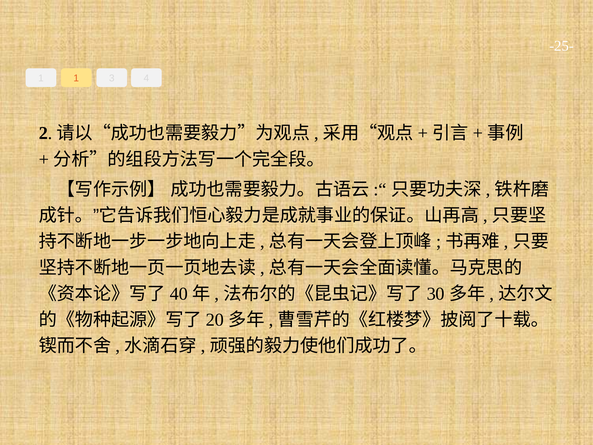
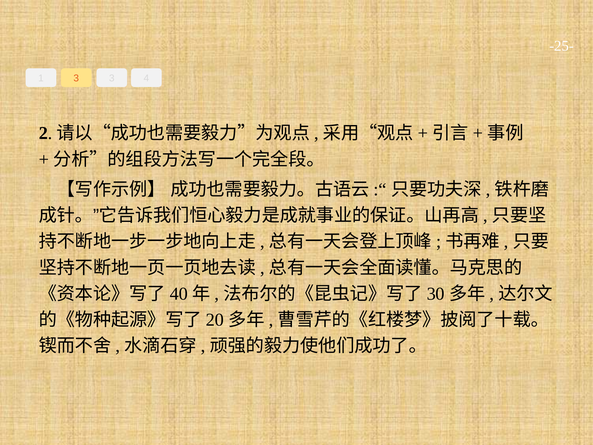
1 1: 1 -> 3
